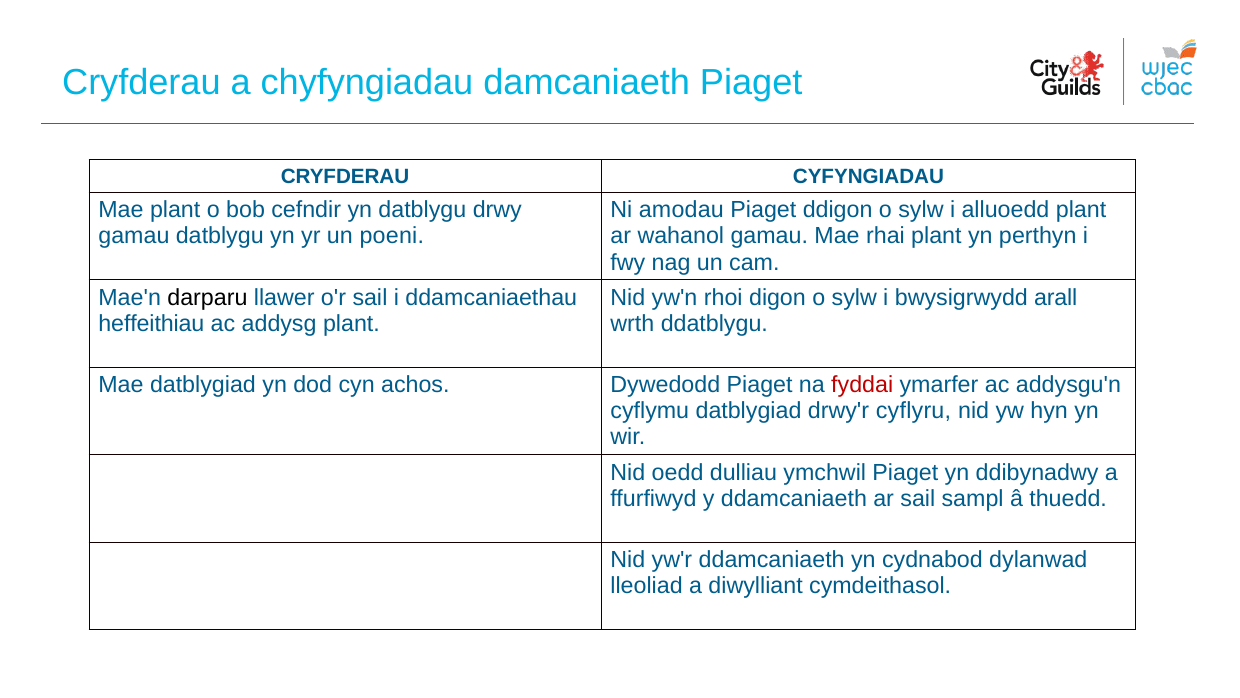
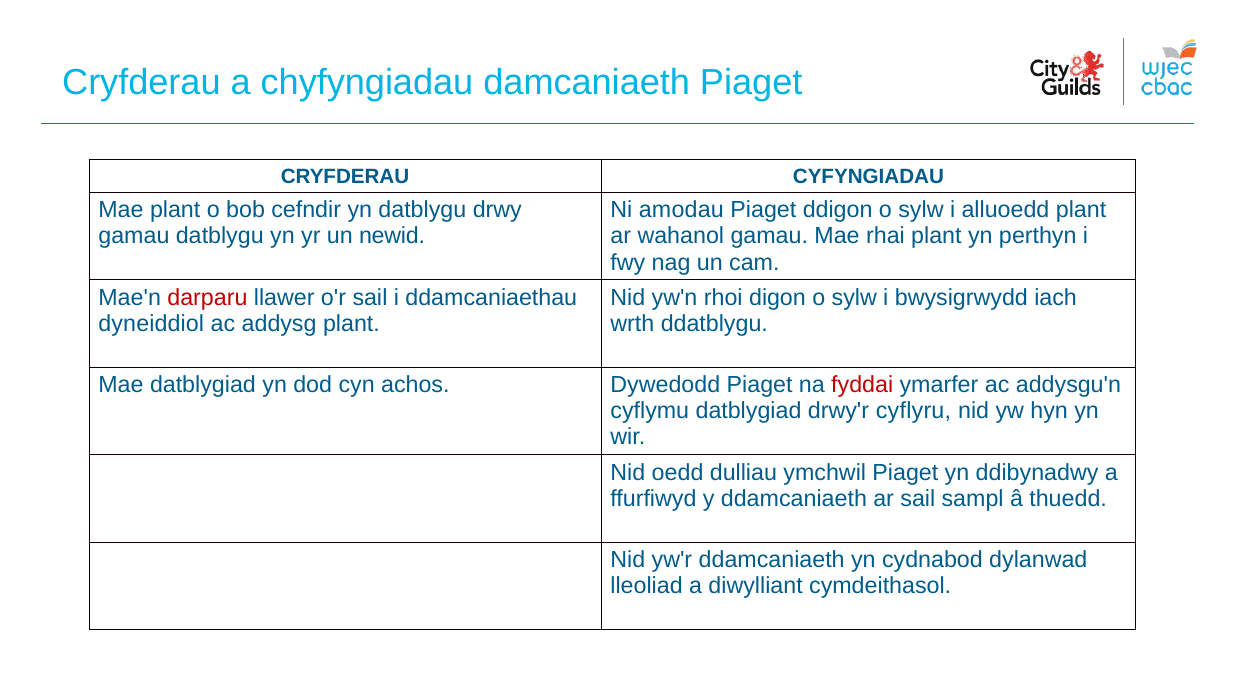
poeni: poeni -> newid
darparu colour: black -> red
arall: arall -> iach
heffeithiau: heffeithiau -> dyneiddiol
